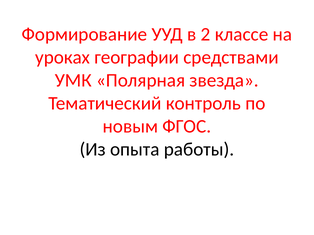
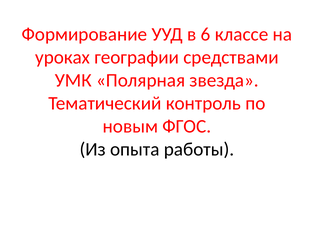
2: 2 -> 6
